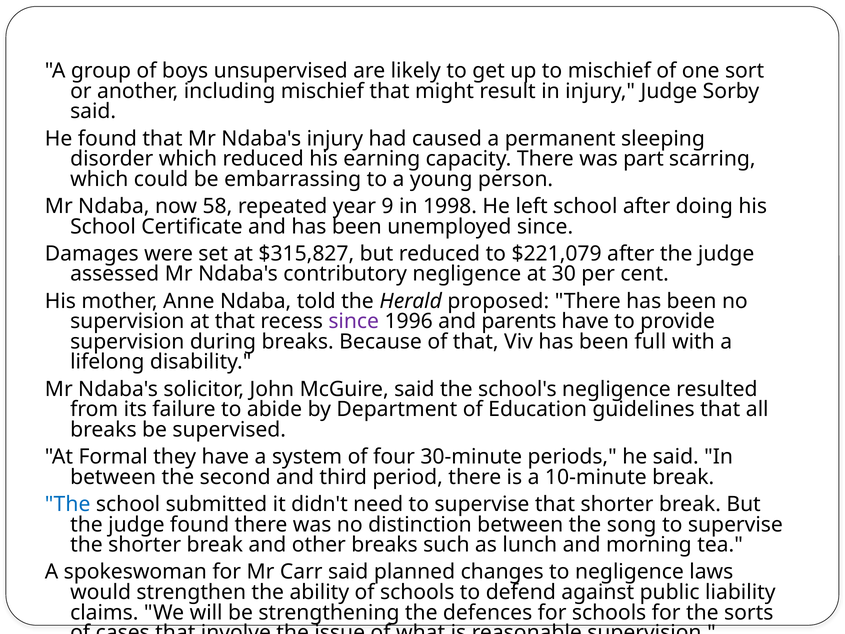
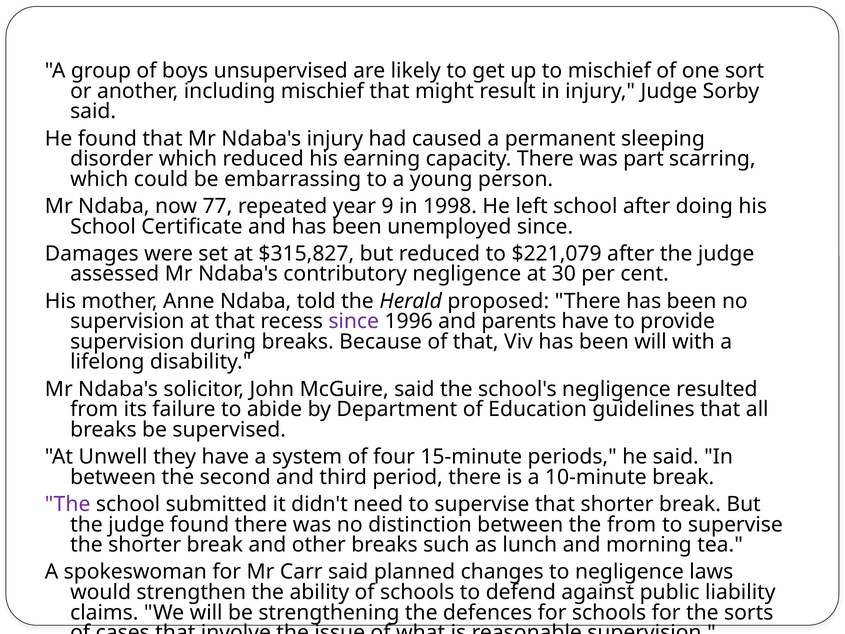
58: 58 -> 77
been full: full -> will
Formal: Formal -> Unwell
30-minute: 30-minute -> 15-minute
The at (68, 504) colour: blue -> purple
the song: song -> from
